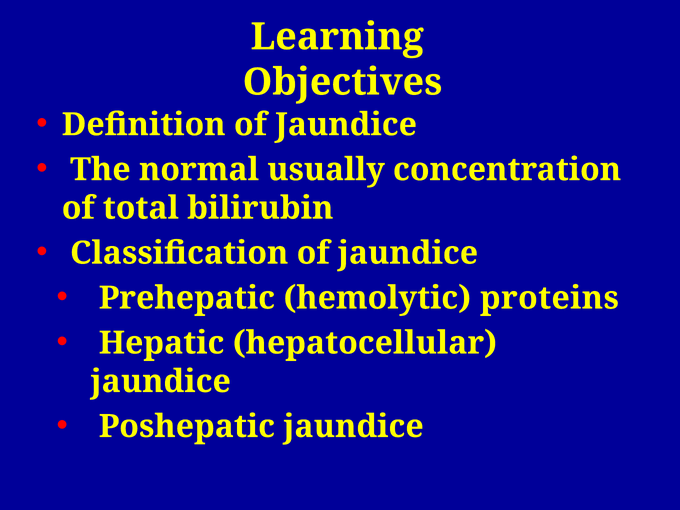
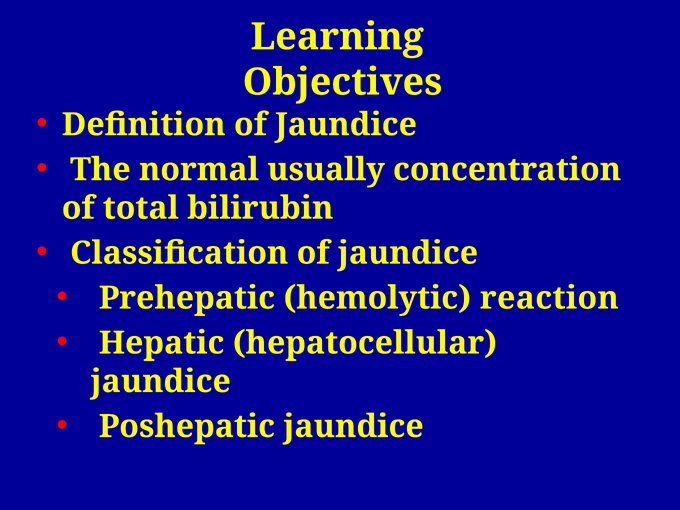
proteins: proteins -> reaction
